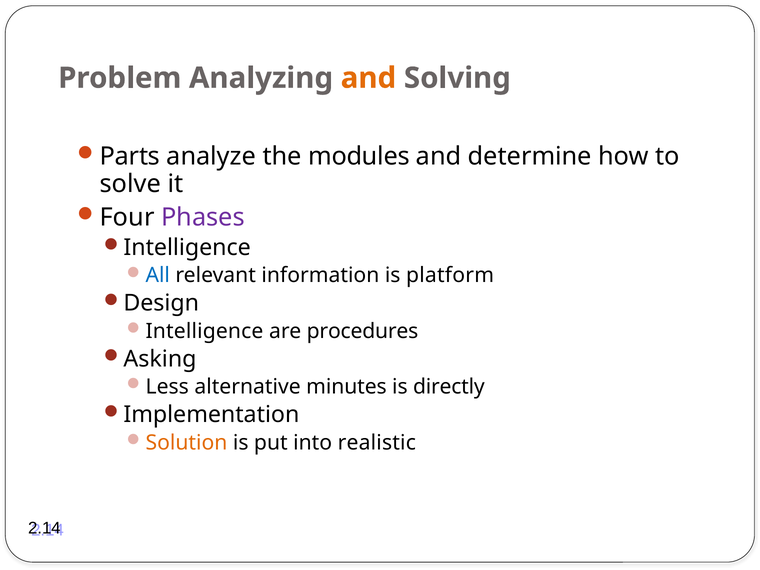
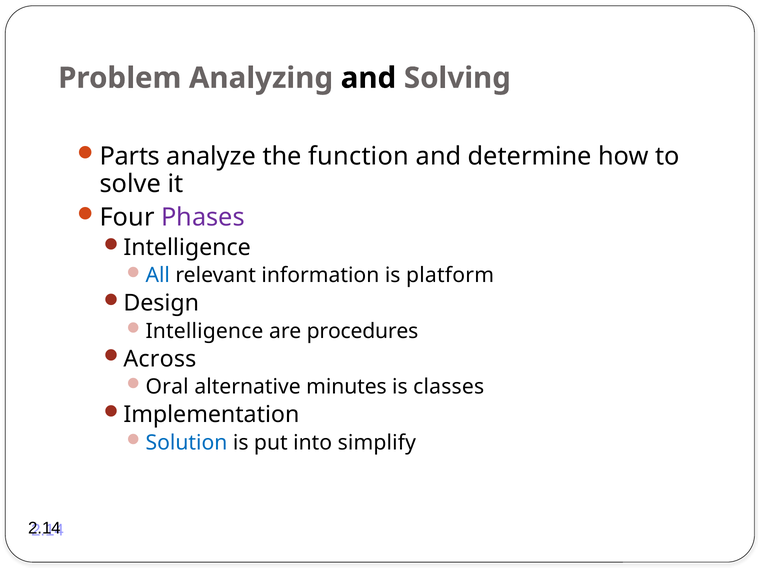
and at (368, 78) colour: orange -> black
modules: modules -> function
Asking: Asking -> Across
Less: Less -> Oral
directly: directly -> classes
Solution colour: orange -> blue
realistic: realistic -> simplify
